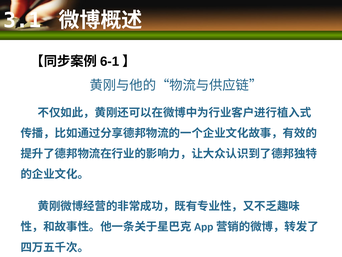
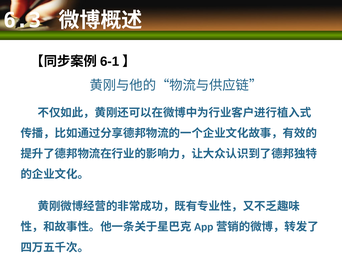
3.1: 3.1 -> 6.3
